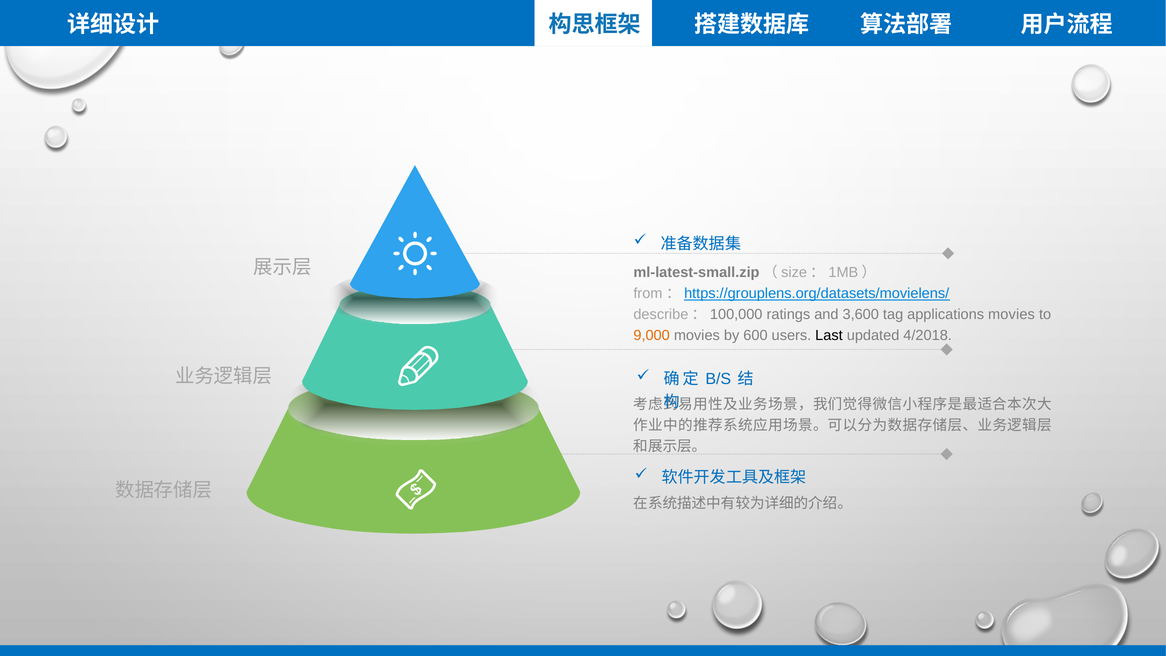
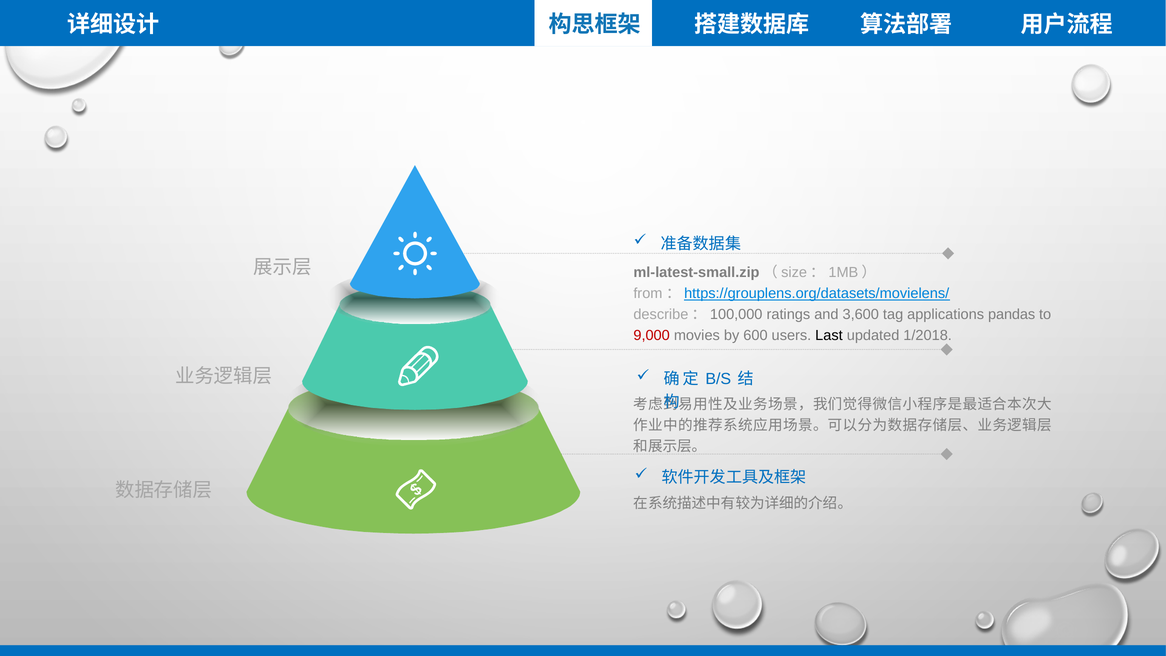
applications movies: movies -> pandas
9,000 colour: orange -> red
4/2018: 4/2018 -> 1/2018
